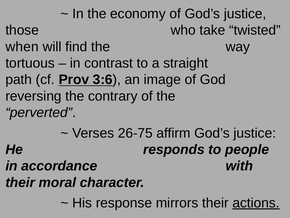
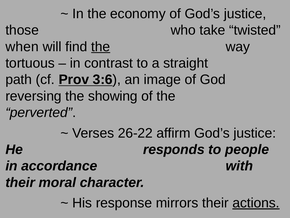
the at (101, 47) underline: none -> present
contrary: contrary -> showing
26-75: 26-75 -> 26-22
